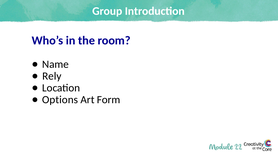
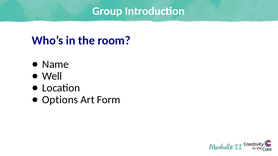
Rely: Rely -> Well
